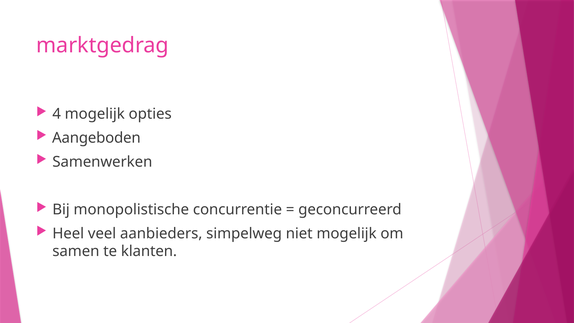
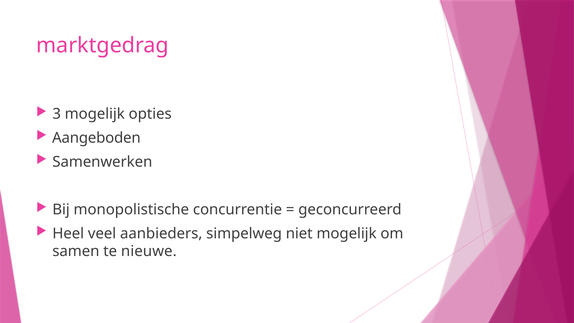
4: 4 -> 3
klanten: klanten -> nieuwe
